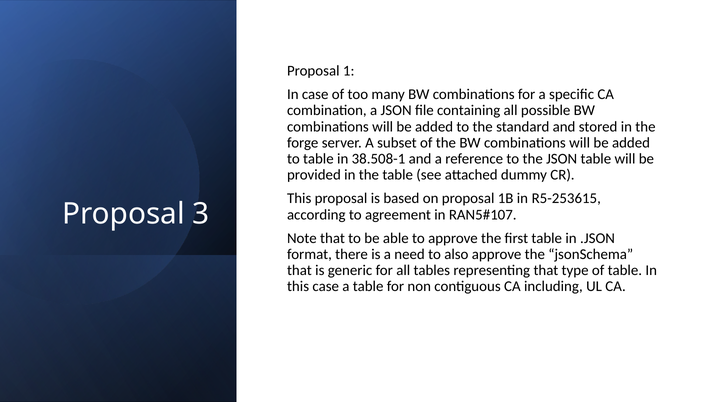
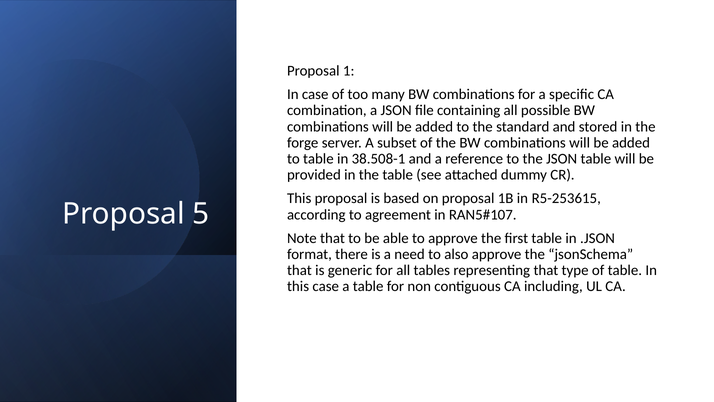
3: 3 -> 5
